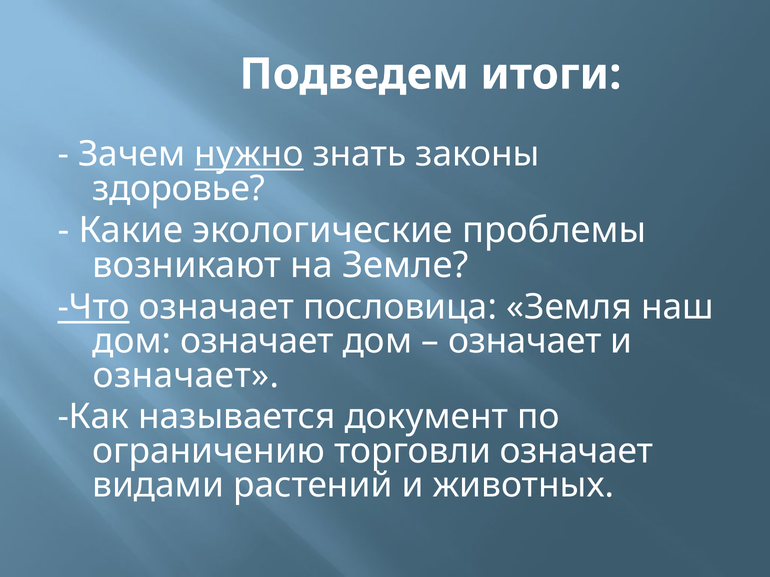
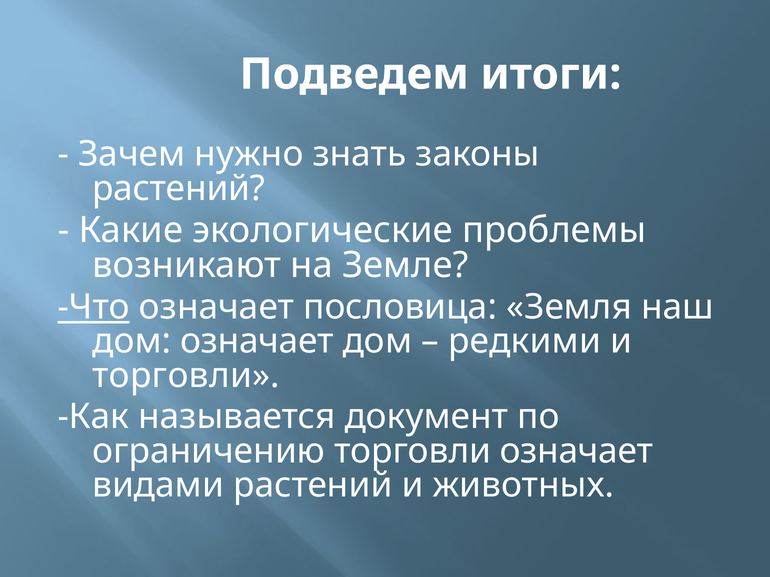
нужно underline: present -> none
здоровье at (179, 189): здоровье -> растений
означает at (525, 342): означает -> редкими
означает at (186, 376): означает -> торговли
